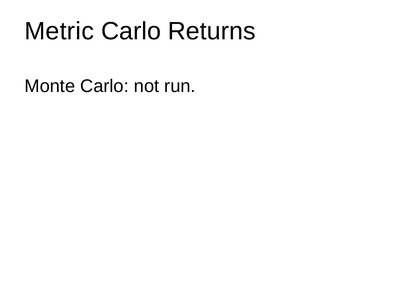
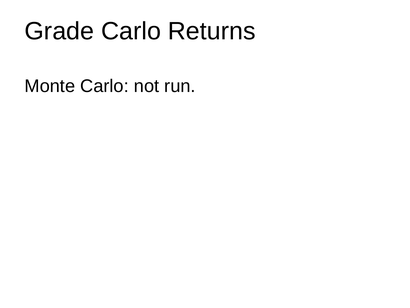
Metric: Metric -> Grade
